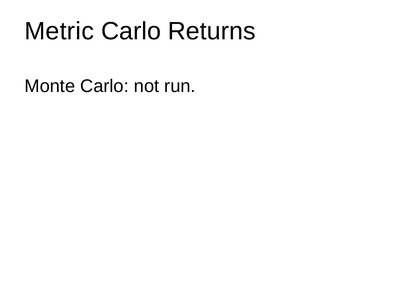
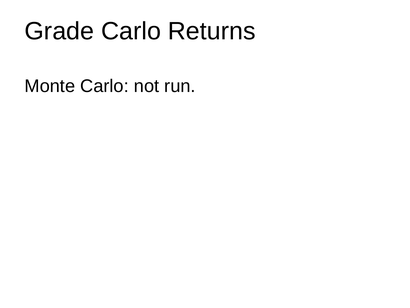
Metric: Metric -> Grade
